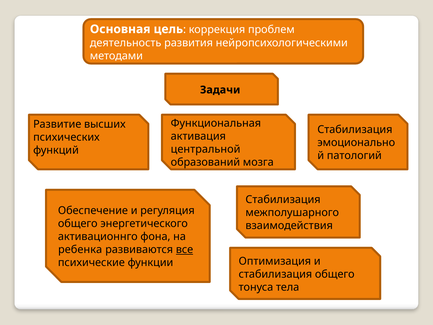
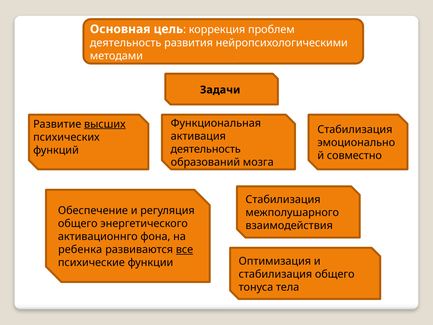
высших underline: none -> present
центральной at (206, 149): центральной -> деятельность
патологий: патологий -> совместно
